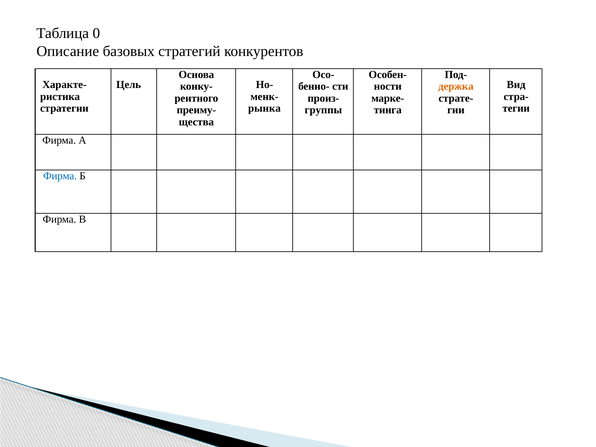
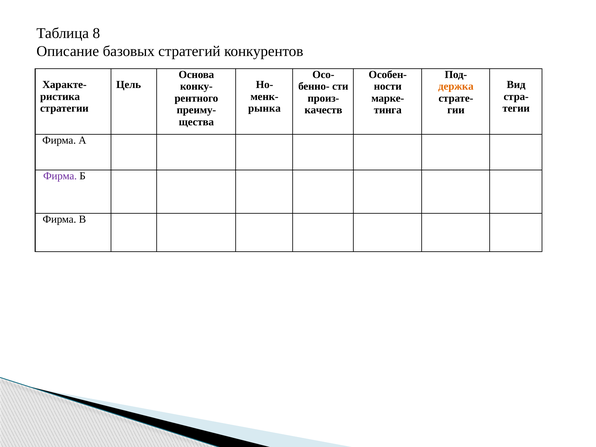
0: 0 -> 8
группы: группы -> качеств
Фирма at (60, 176) colour: blue -> purple
